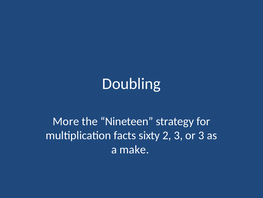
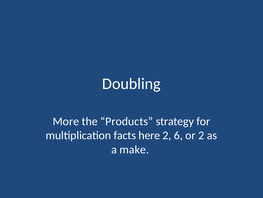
Nineteen: Nineteen -> Products
sixty: sixty -> here
2 3: 3 -> 6
or 3: 3 -> 2
